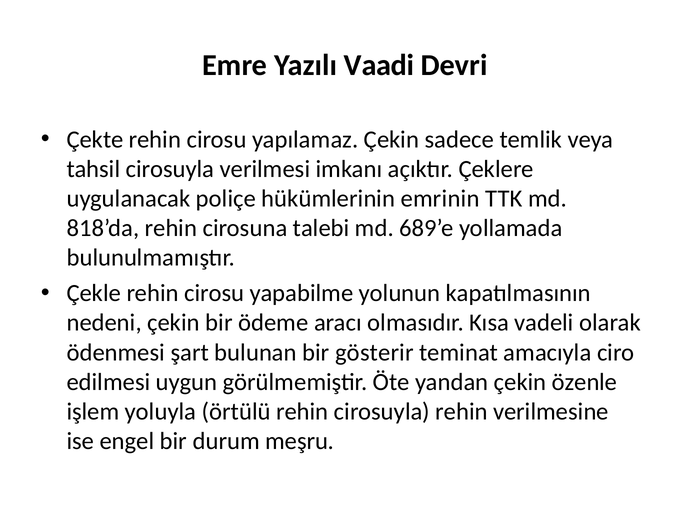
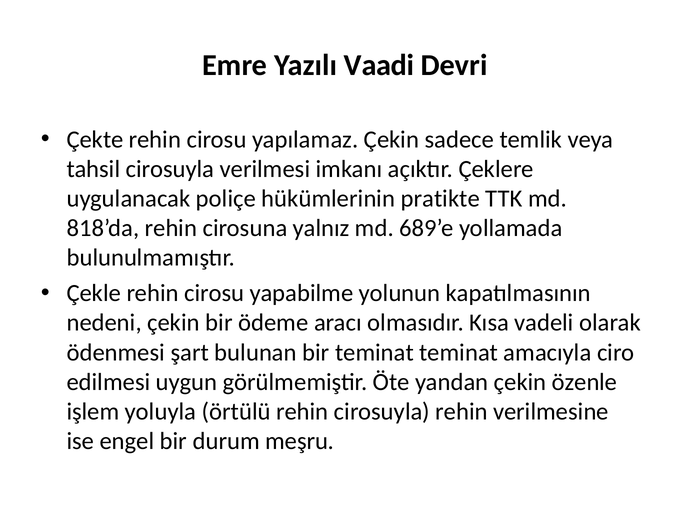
emrinin: emrinin -> pratikte
talebi: talebi -> yalnız
bir gösterir: gösterir -> teminat
